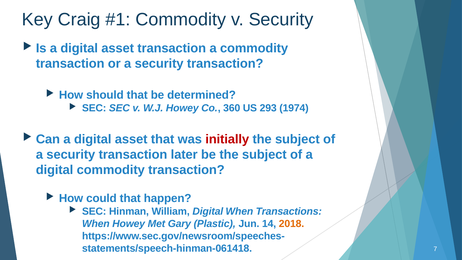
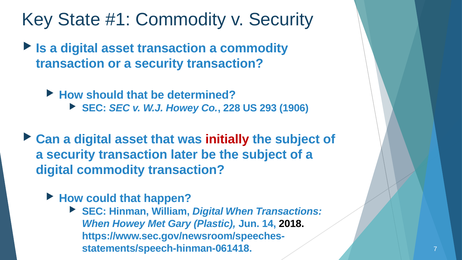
Craig: Craig -> State
360: 360 -> 228
1974: 1974 -> 1906
2018 colour: orange -> black
